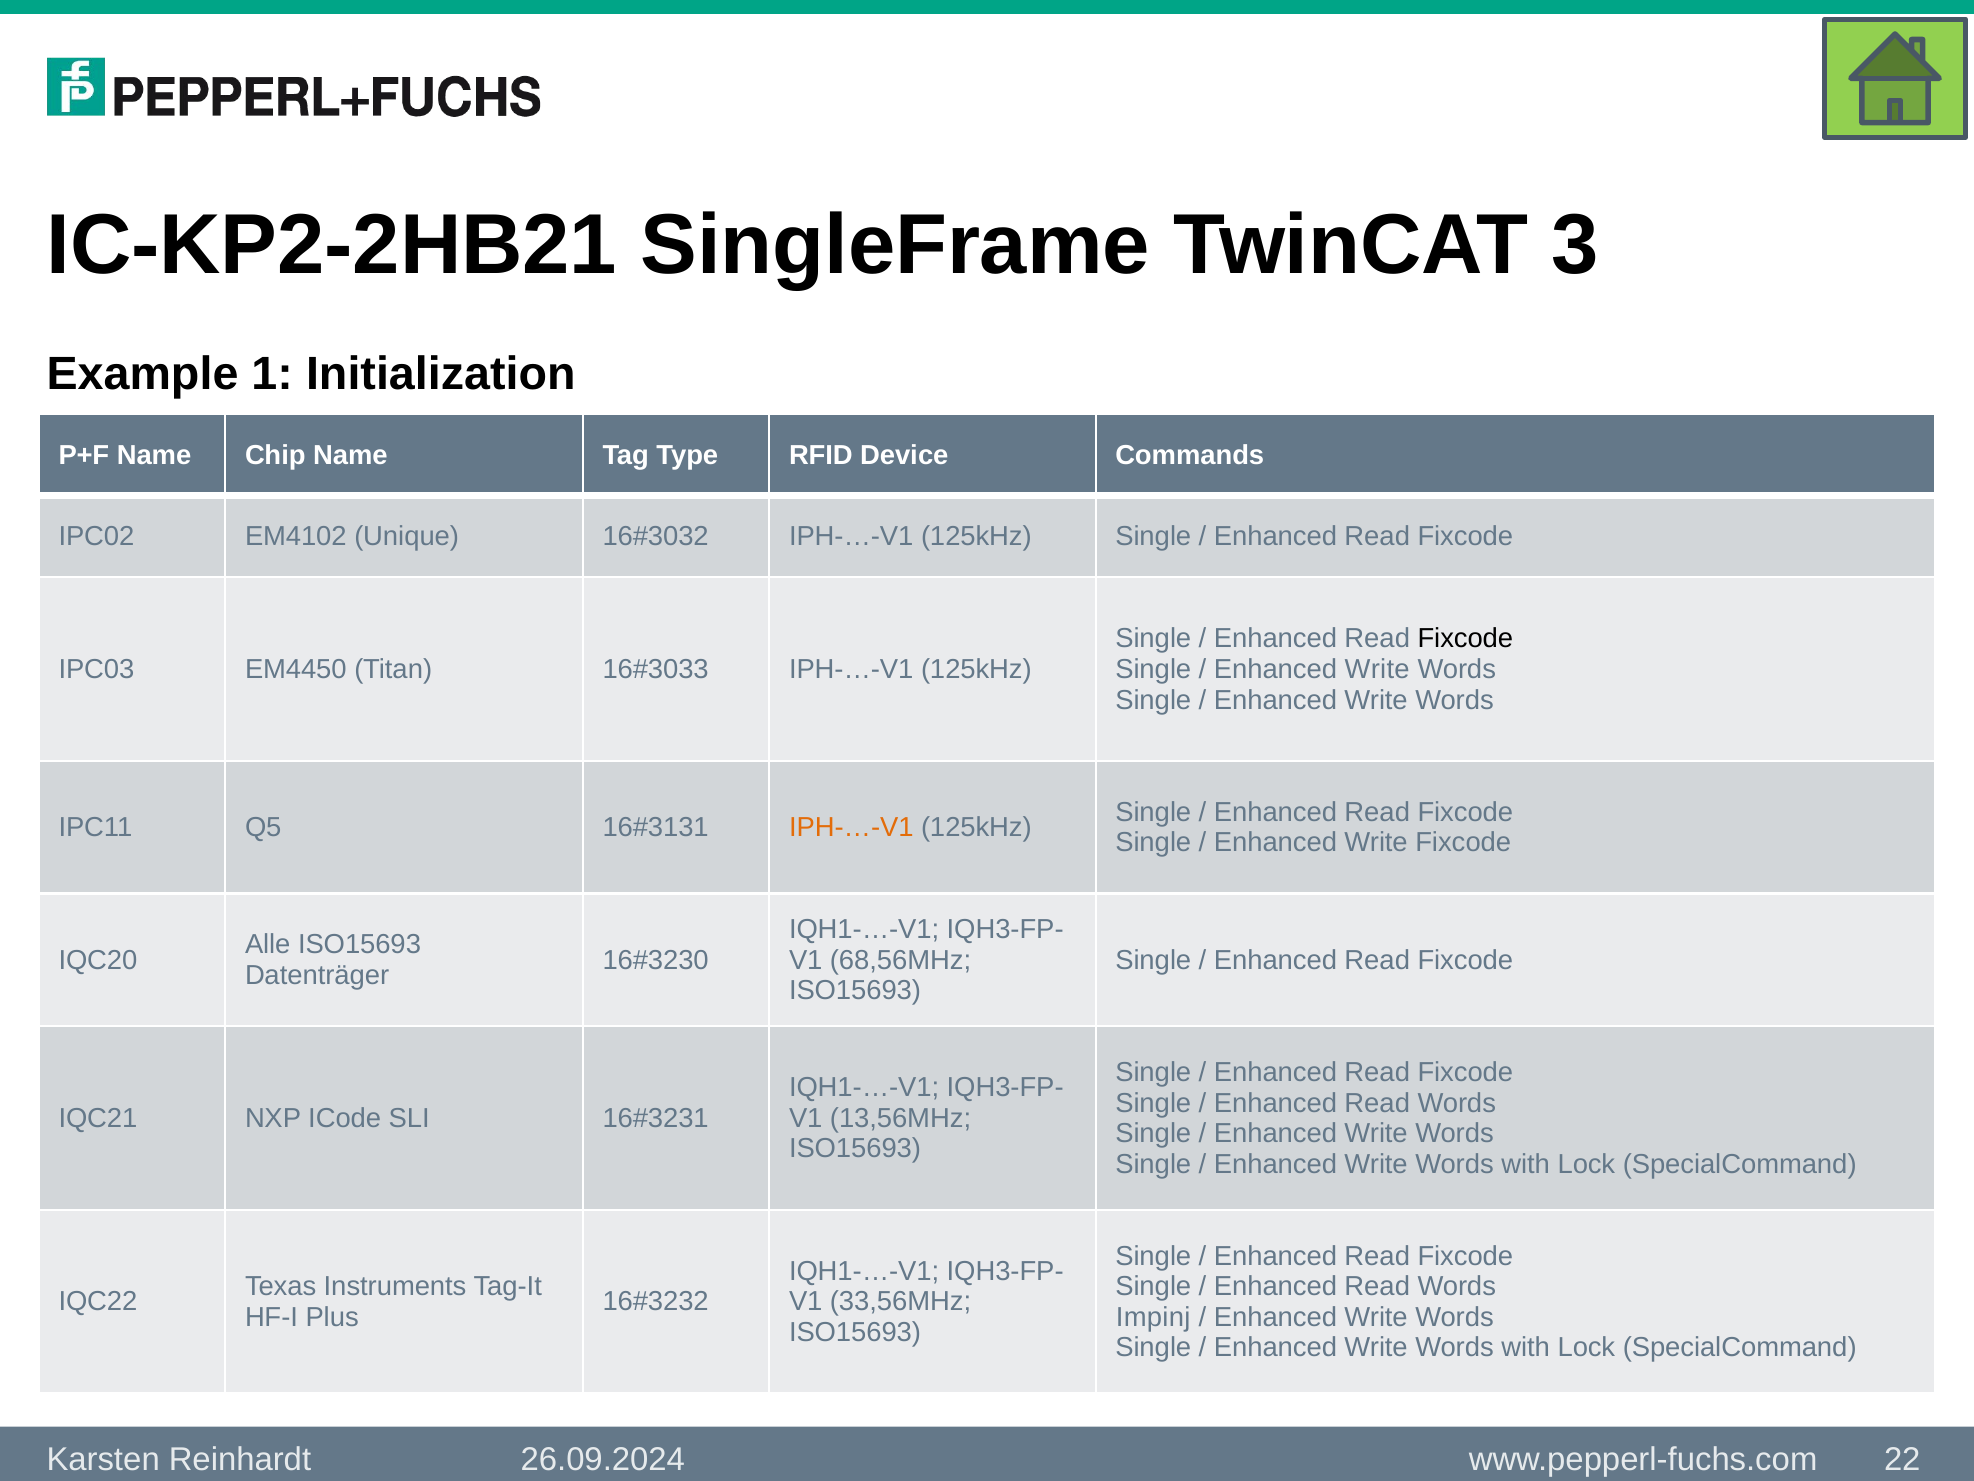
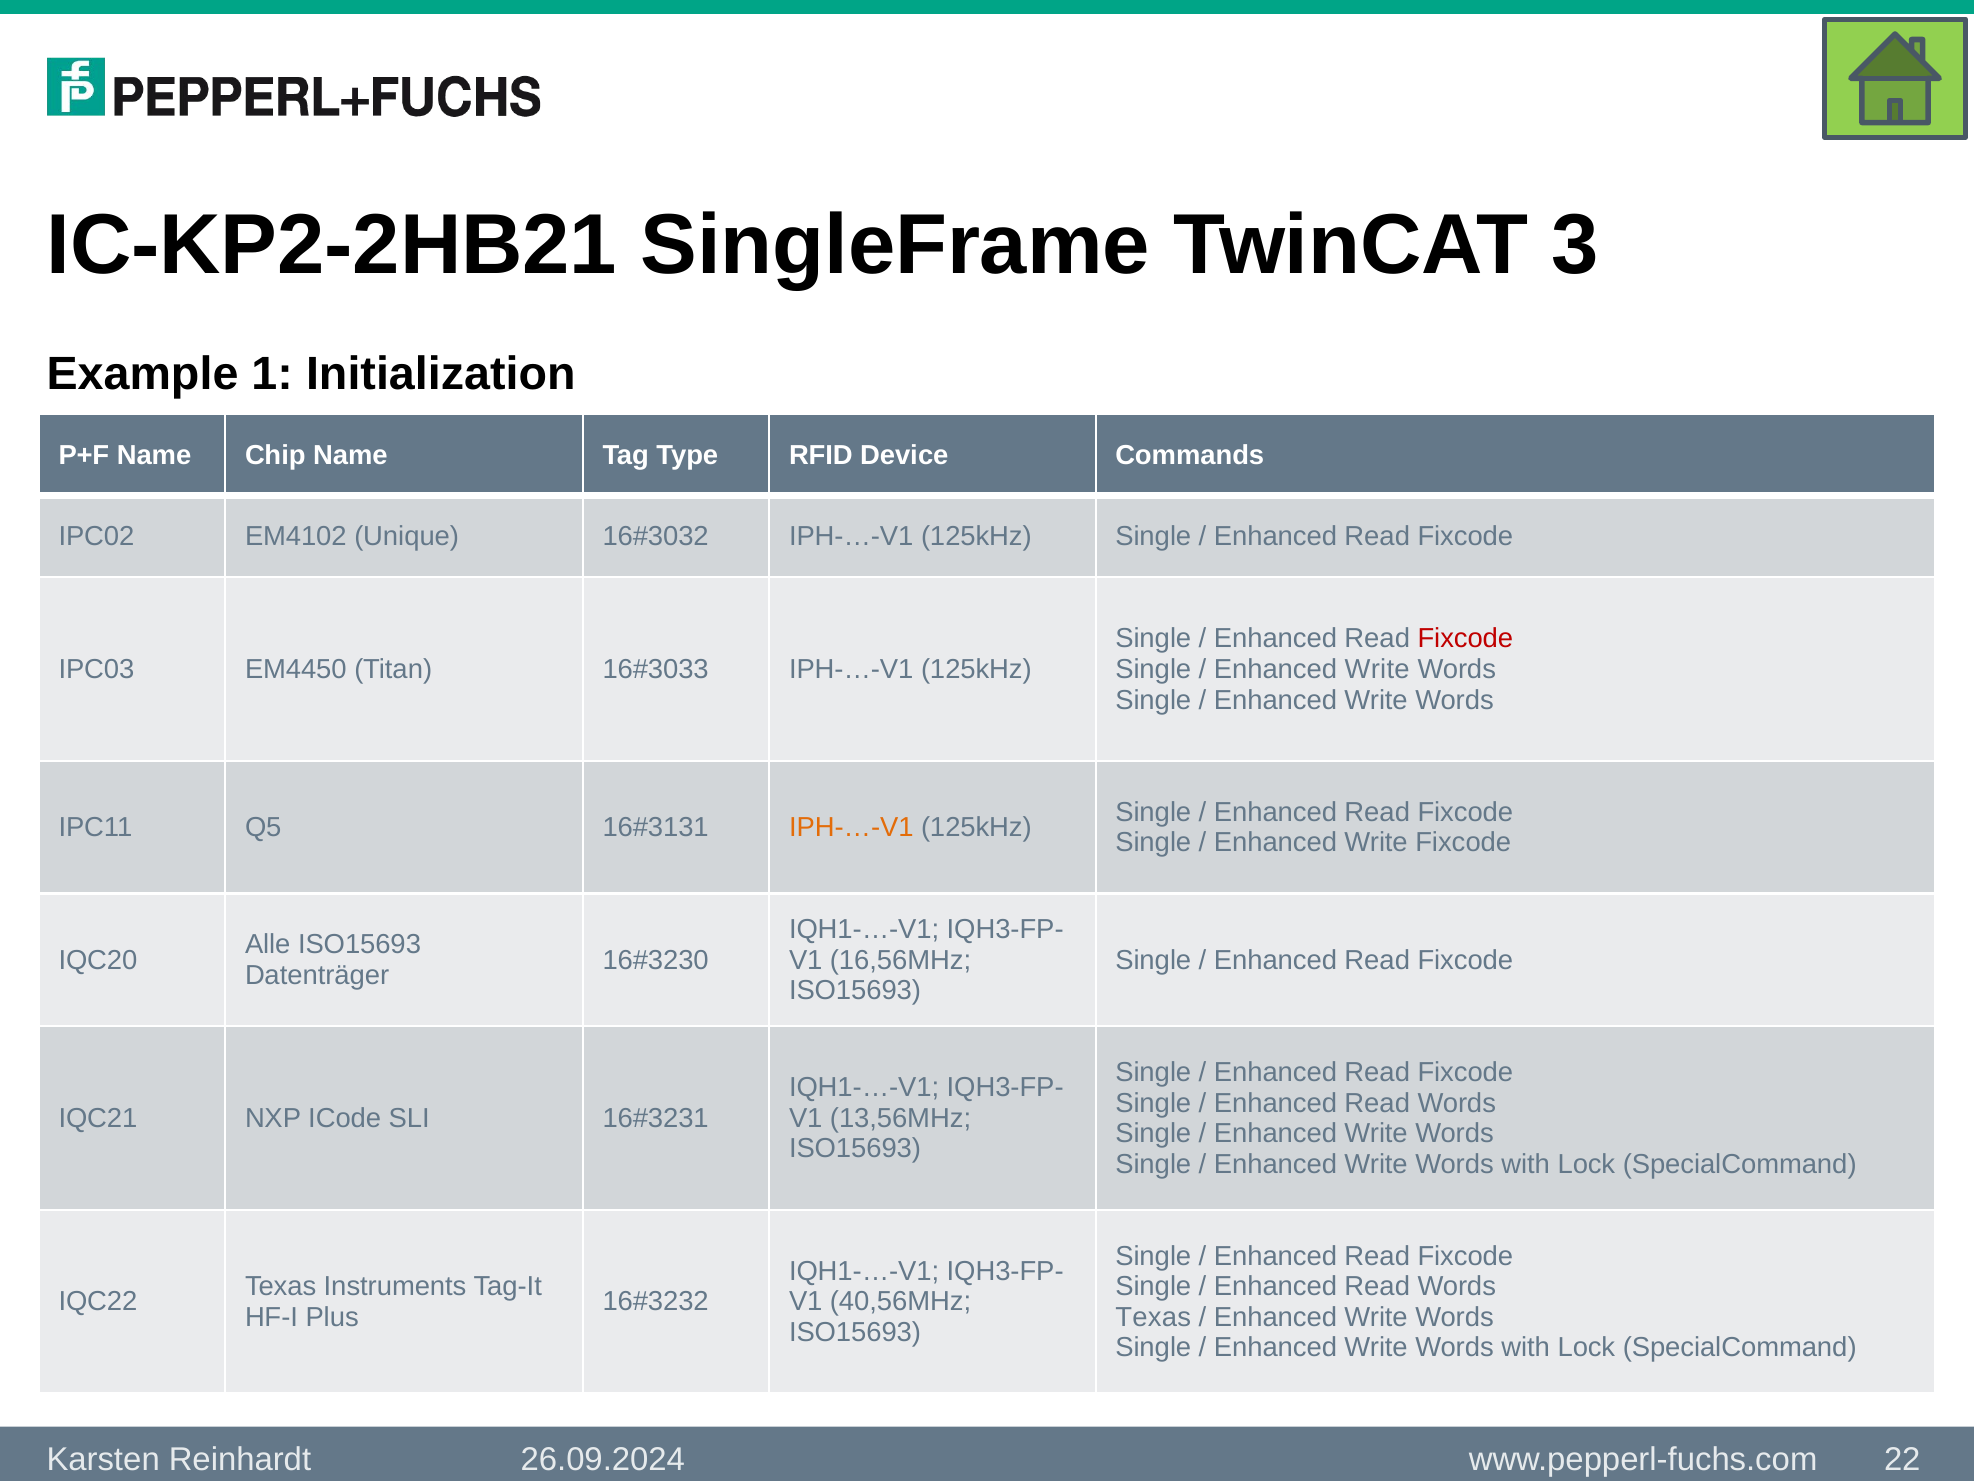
Fixcode at (1465, 639) colour: black -> red
68,56MHz: 68,56MHz -> 16,56MHz
33,56MHz: 33,56MHz -> 40,56MHz
Impinj at (1153, 1317): Impinj -> Texas
